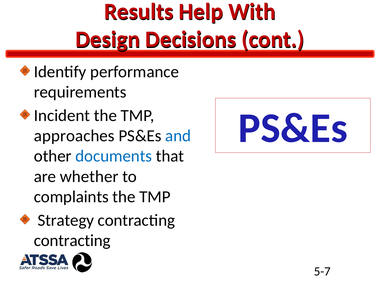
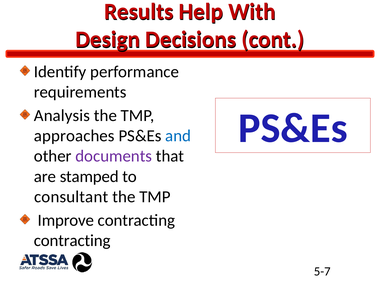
Incident: Incident -> Analysis
documents colour: blue -> purple
whether: whether -> stamped
complaints: complaints -> consultant
Strategy: Strategy -> Improve
